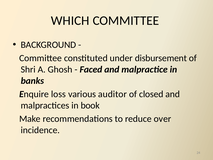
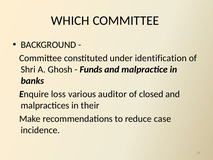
disbursement: disbursement -> identification
Faced: Faced -> Funds
book: book -> their
over: over -> case
